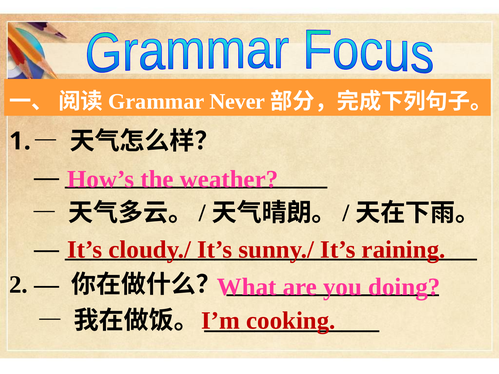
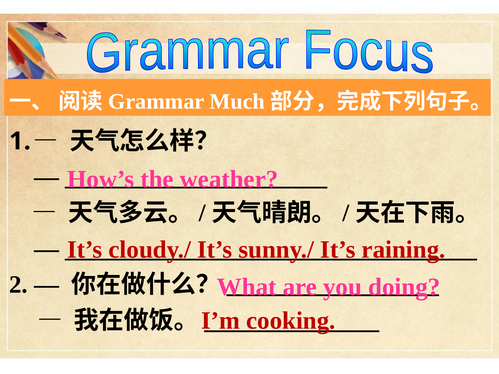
Never: Never -> Much
